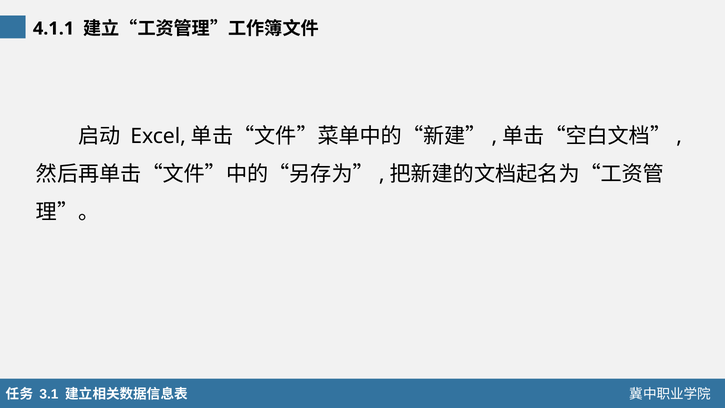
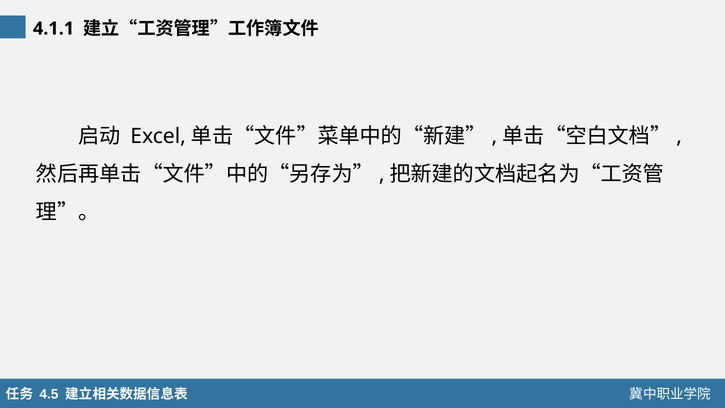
3.1: 3.1 -> 4.5
